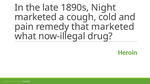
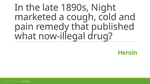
that marketed: marketed -> published
